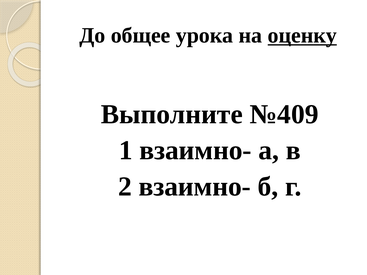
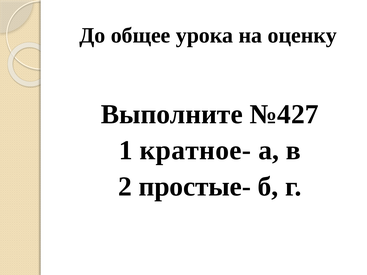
оценку underline: present -> none
№409: №409 -> №427
1 взаимно-: взаимно- -> кратное-
2 взаимно-: взаимно- -> простые-
